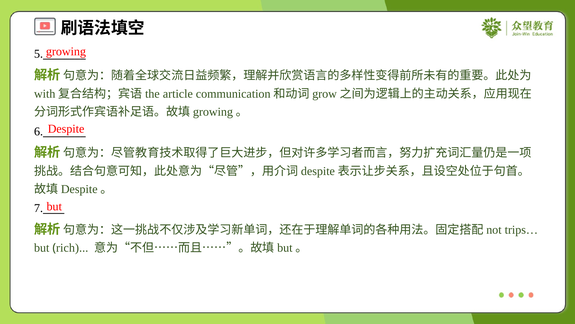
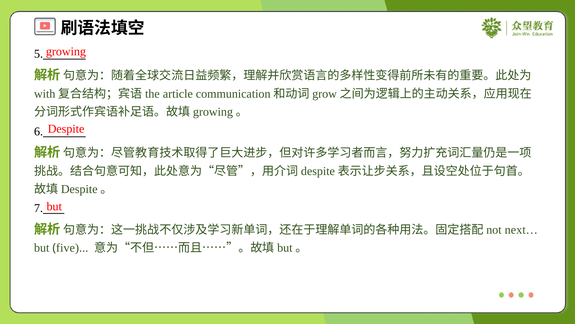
trips…: trips… -> next…
rich: rich -> five
